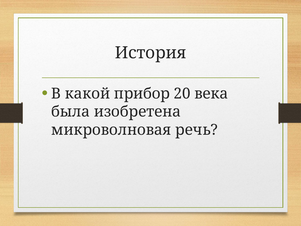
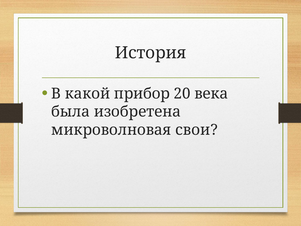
речь: речь -> свои
